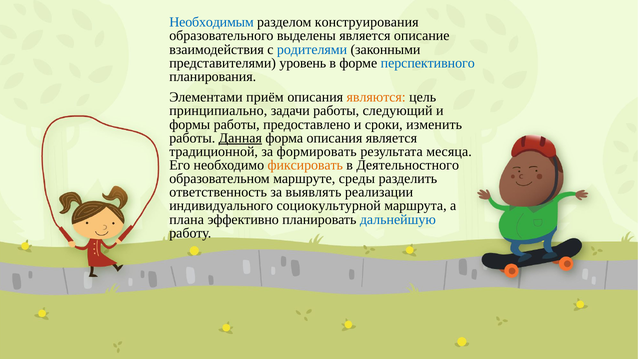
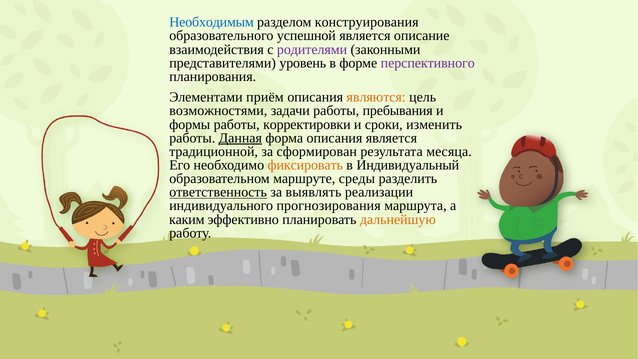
выделены: выделены -> успешной
родителями colour: blue -> purple
перспективного colour: blue -> purple
принципиально: принципиально -> возможностями
следующий: следующий -> пребывания
предоставлено: предоставлено -> корректировки
формировать: формировать -> сформирован
Деятельностного: Деятельностного -> Индивидуальный
ответственность underline: none -> present
социокультурной: социокультурной -> прогнозирования
плана: плана -> каким
дальнейшую colour: blue -> orange
